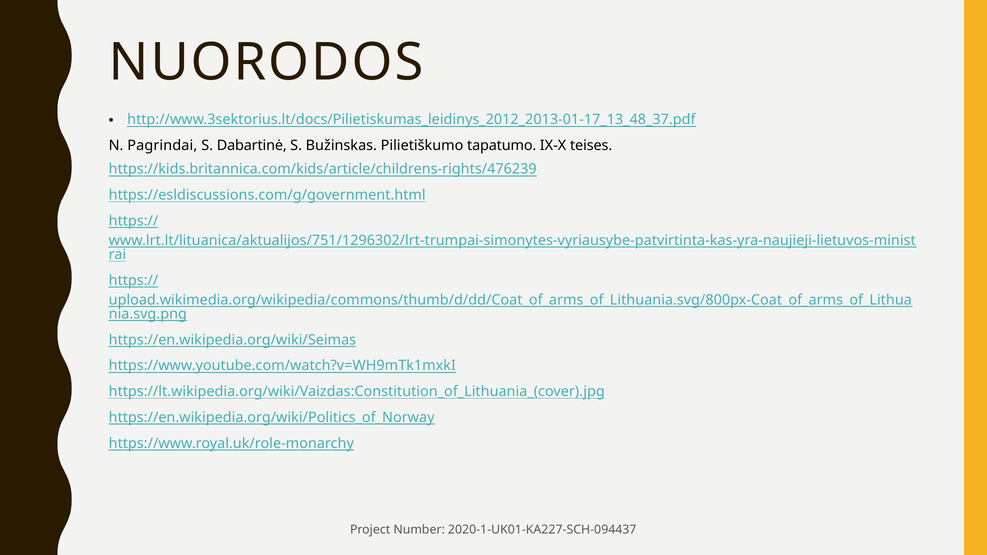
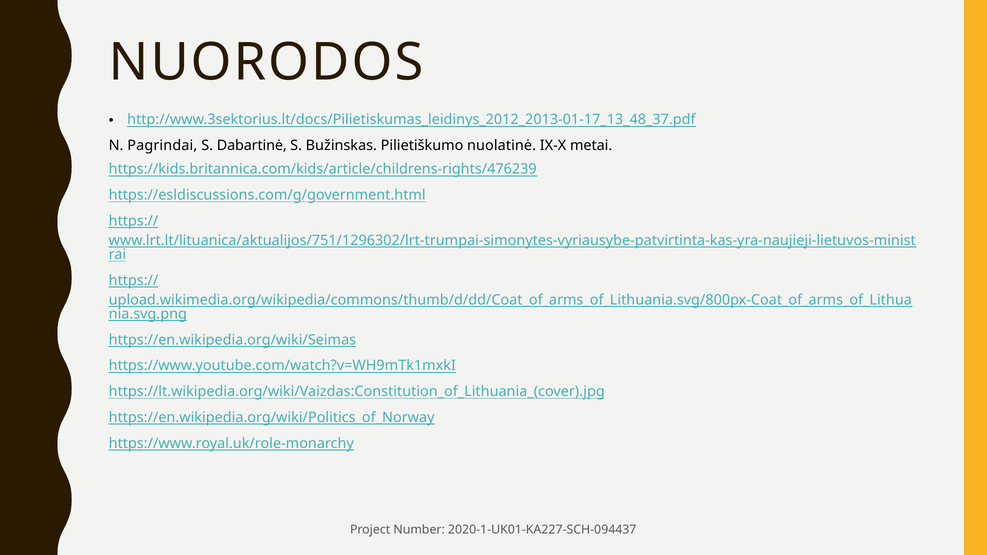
tapatumo: tapatumo -> nuolatinė
teises: teises -> metai
